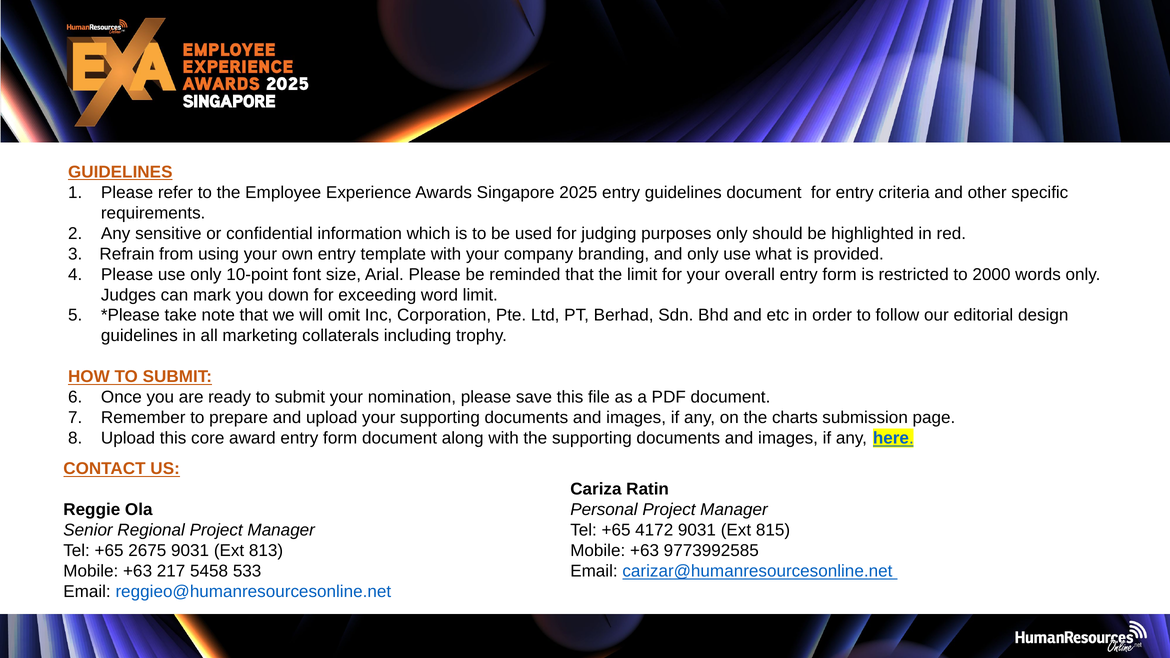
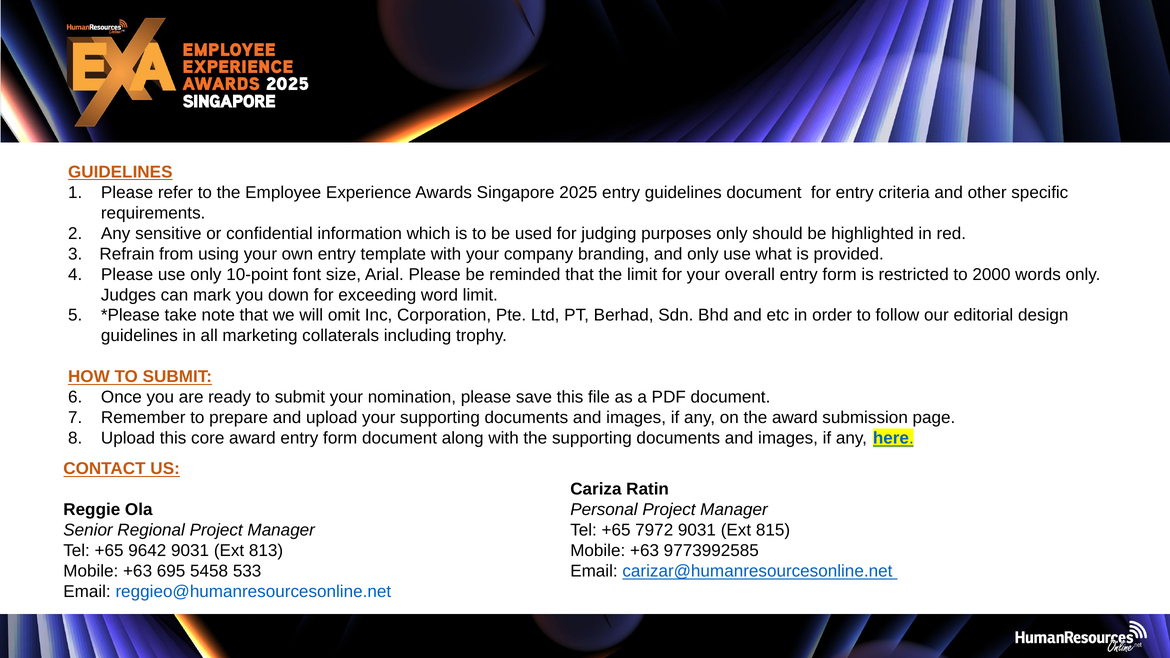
the charts: charts -> award
4172: 4172 -> 7972
2675: 2675 -> 9642
217: 217 -> 695
